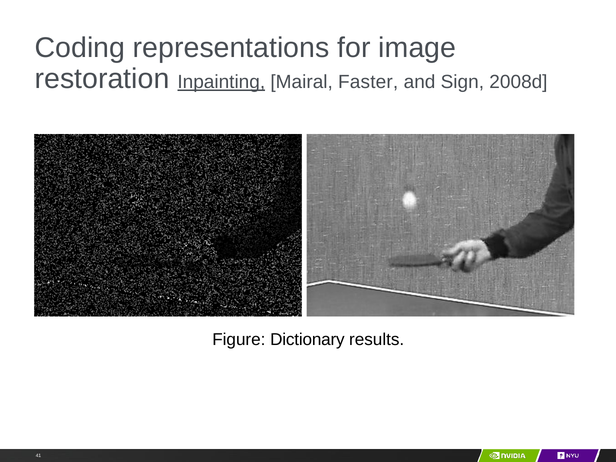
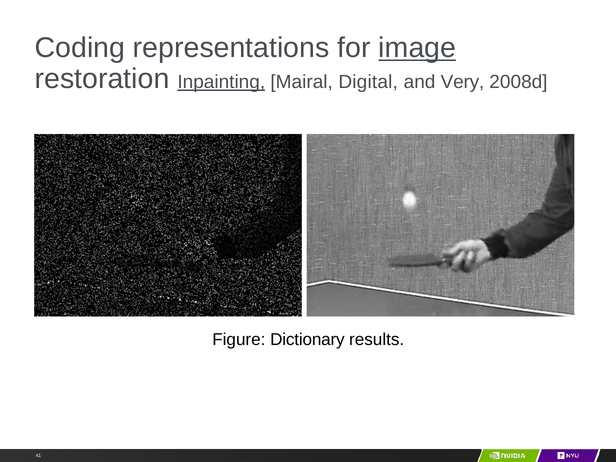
image underline: none -> present
Faster: Faster -> Digital
Sign: Sign -> Very
